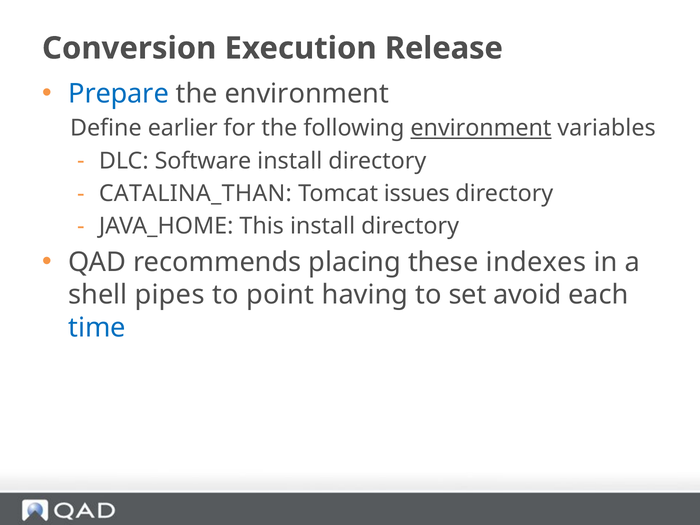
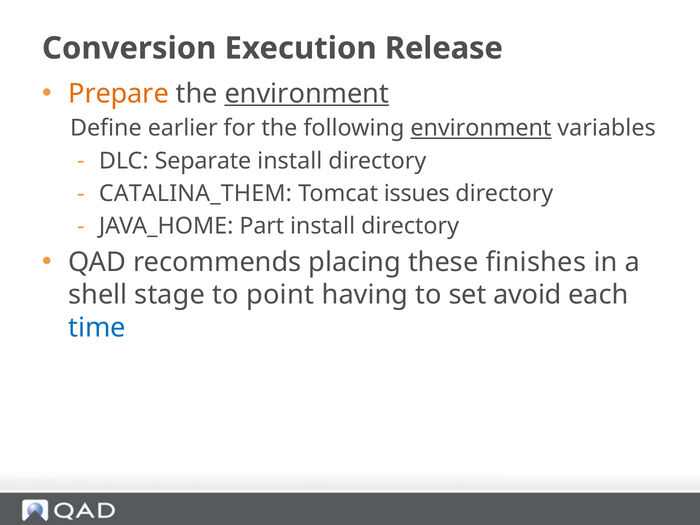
Prepare colour: blue -> orange
environment at (307, 94) underline: none -> present
Software: Software -> Separate
CATALINA_THAN: CATALINA_THAN -> CATALINA_THEM
This: This -> Part
indexes: indexes -> finishes
pipes: pipes -> stage
